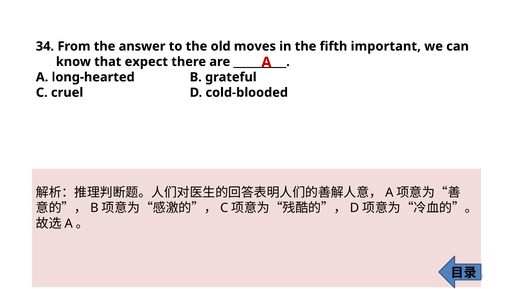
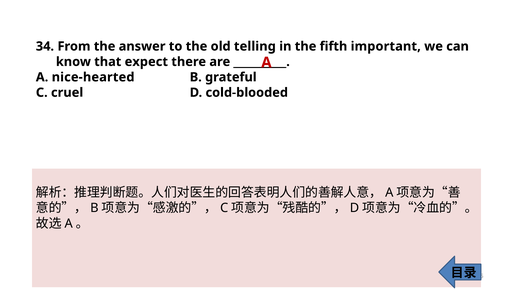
moves: moves -> telling
long-hearted: long-hearted -> nice-hearted
